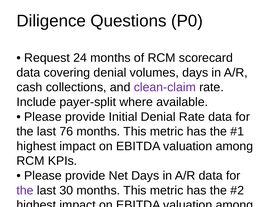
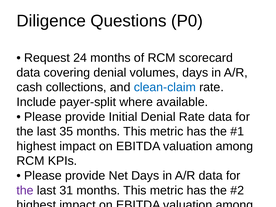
clean-claim colour: purple -> blue
76: 76 -> 35
30: 30 -> 31
